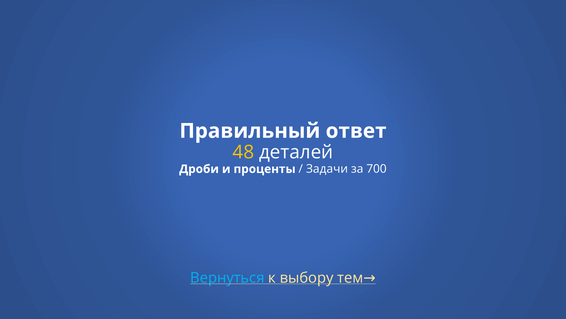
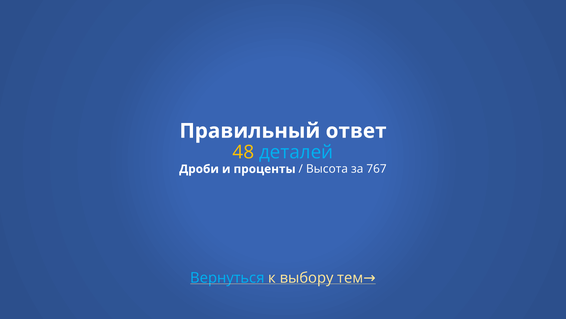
деталей colour: white -> light blue
Задачи: Задачи -> Высота
700: 700 -> 767
